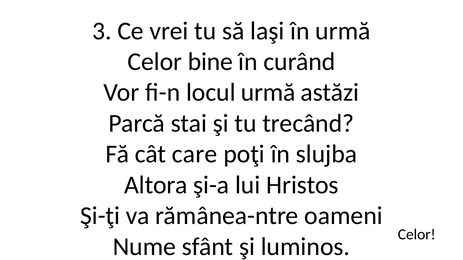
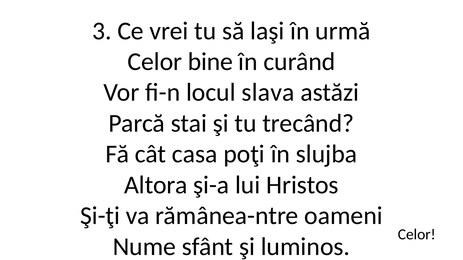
locul urmă: urmă -> slava
care: care -> casa
